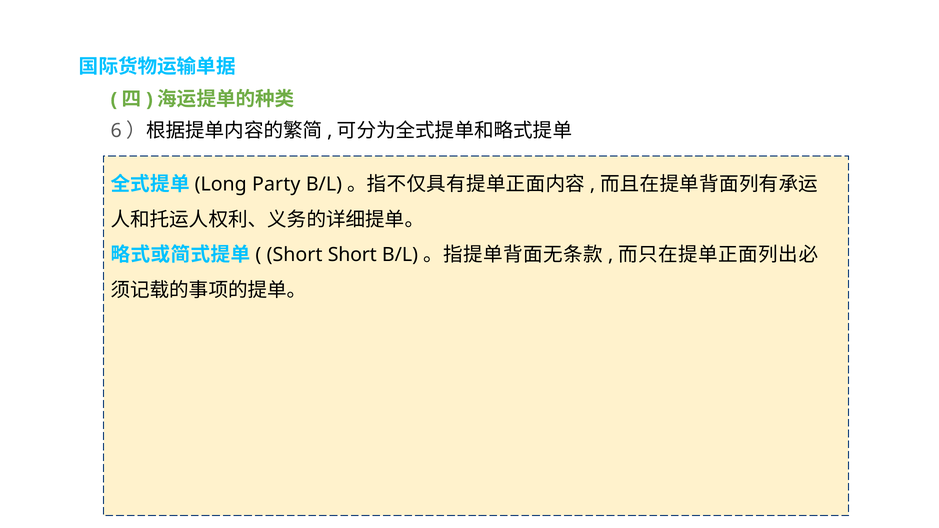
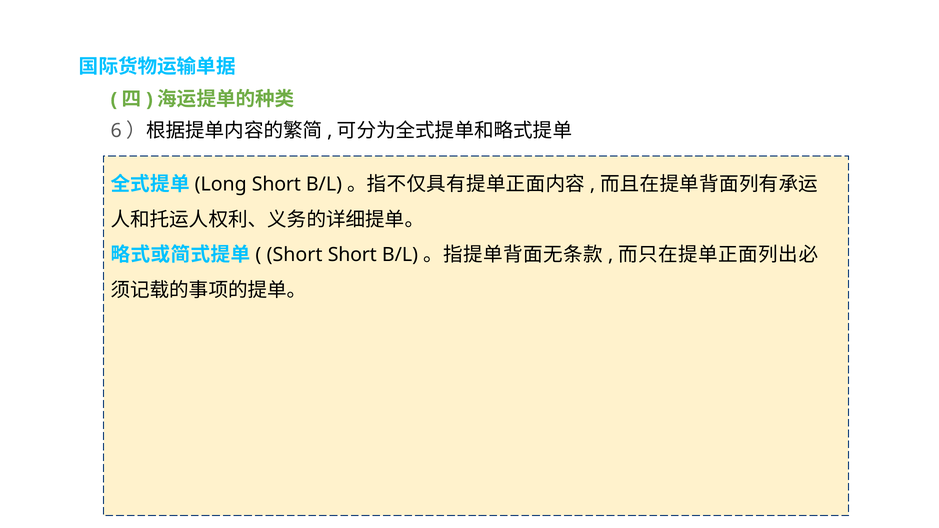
Party at (276, 185): Party -> Short
